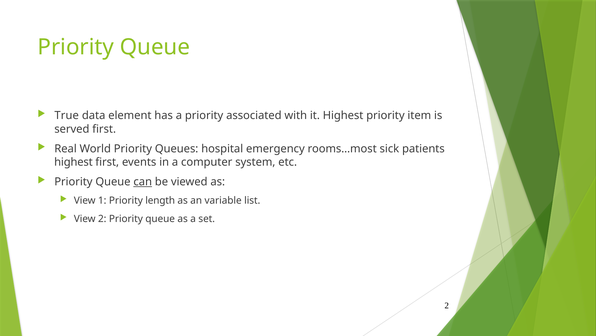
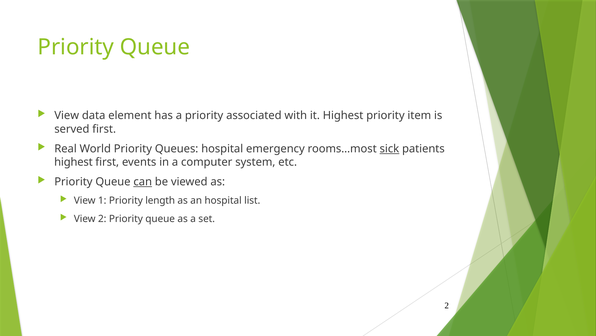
True at (67, 115): True -> View
sick underline: none -> present
an variable: variable -> hospital
